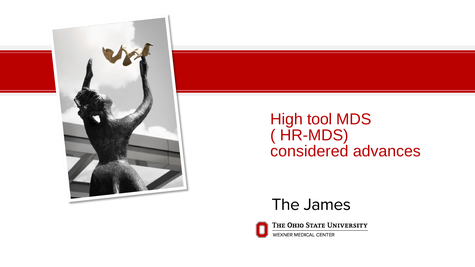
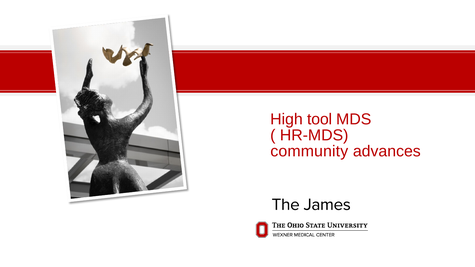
considered: considered -> community
